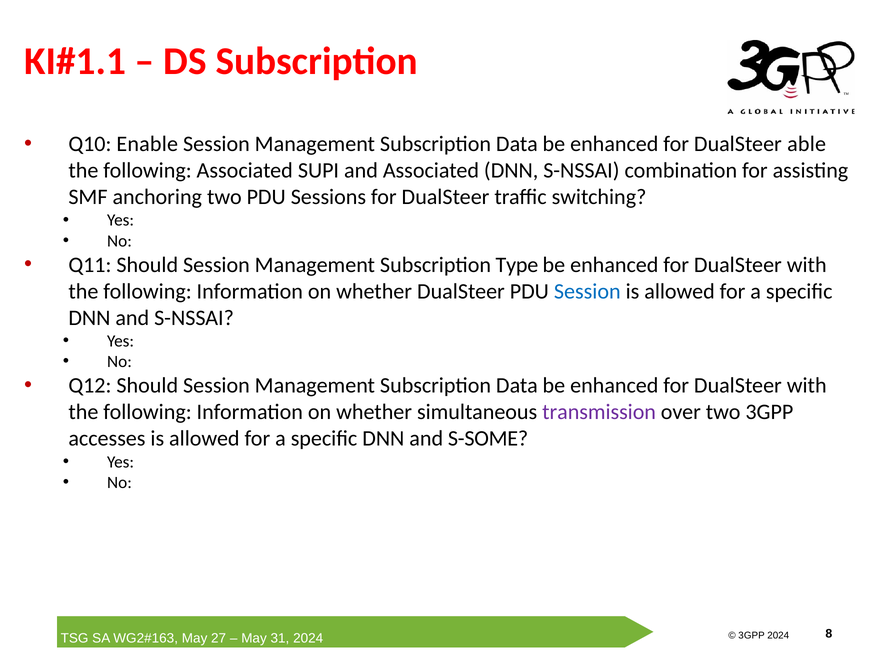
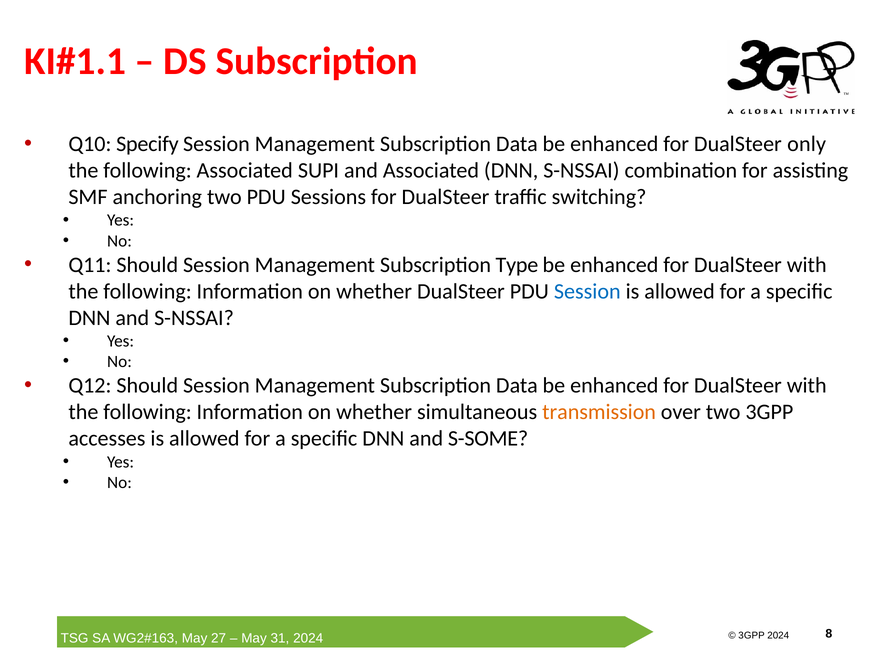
Enable: Enable -> Specify
able: able -> only
transmission colour: purple -> orange
